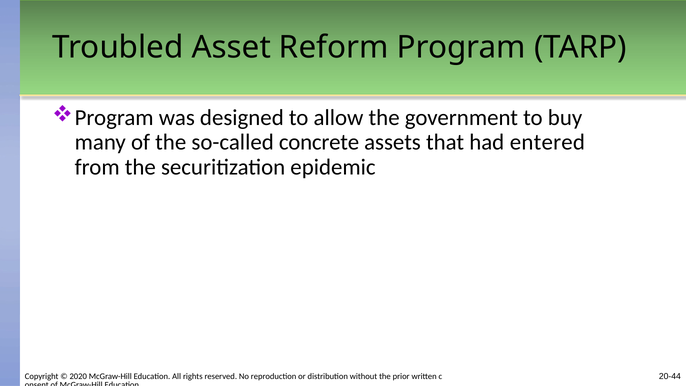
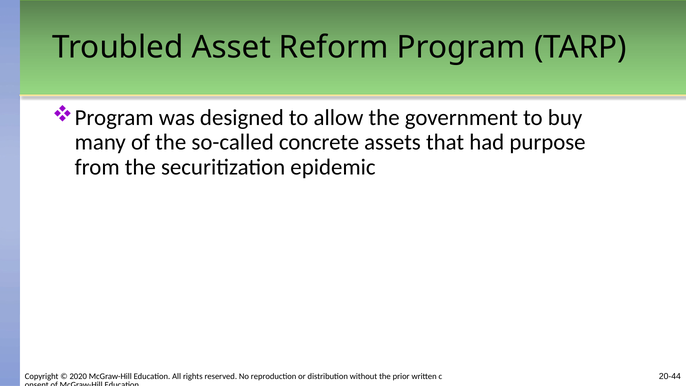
entered: entered -> purpose
